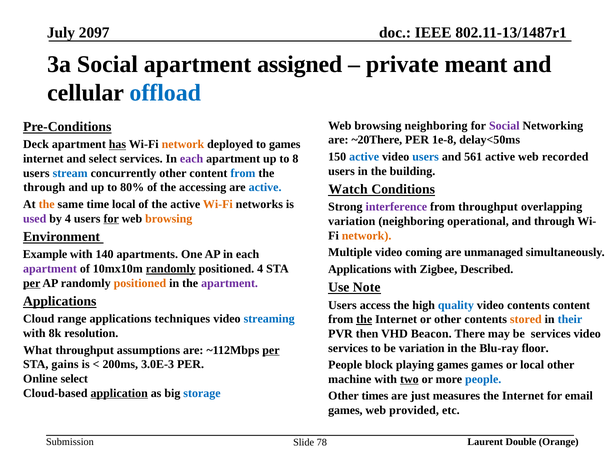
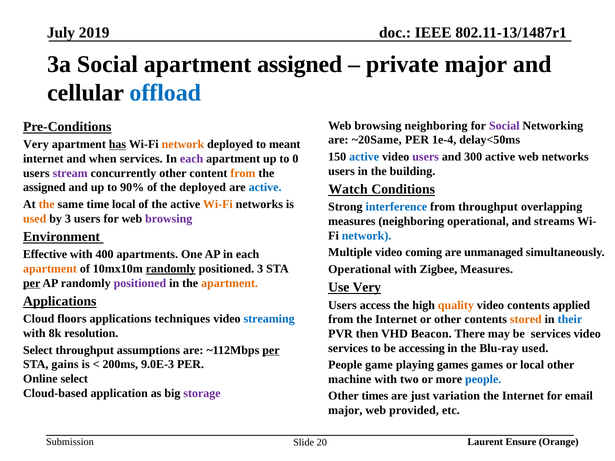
2097: 2097 -> 2019
private meant: meant -> major
~20There: ~20There -> ~20Same
1e-8: 1e-8 -> 1e-4
Deck at (36, 145): Deck -> Very
to games: games -> meant
users at (426, 157) colour: blue -> purple
561: 561 -> 300
web recorded: recorded -> networks
and select: select -> when
8: 8 -> 0
stream colour: blue -> purple
from at (243, 173) colour: blue -> orange
through at (44, 188): through -> assigned
80%: 80% -> 90%
the accessing: accessing -> deployed
interference colour: purple -> blue
used at (35, 219) colour: purple -> orange
by 4: 4 -> 3
for at (111, 219) underline: present -> none
browsing at (169, 219) colour: orange -> purple
variation at (352, 221): variation -> measures
and through: through -> streams
network at (367, 236) colour: orange -> blue
Example: Example -> Effective
140: 140 -> 400
apartment at (50, 269) colour: purple -> orange
positioned 4: 4 -> 3
Applications at (360, 269): Applications -> Operational
Zigbee Described: Described -> Measures
positioned at (140, 283) colour: orange -> purple
apartment at (230, 283) colour: purple -> orange
Use Note: Note -> Very
quality colour: blue -> orange
contents content: content -> applied
range: range -> floors
the at (364, 320) underline: present -> none
be variation: variation -> accessing
Blu-ray floor: floor -> used
What at (38, 350): What -> Select
3.0E-3: 3.0E-3 -> 9.0E-3
block: block -> game
two underline: present -> none
application underline: present -> none
storage colour: blue -> purple
measures: measures -> variation
games at (345, 411): games -> major
78: 78 -> 20
Double: Double -> Ensure
